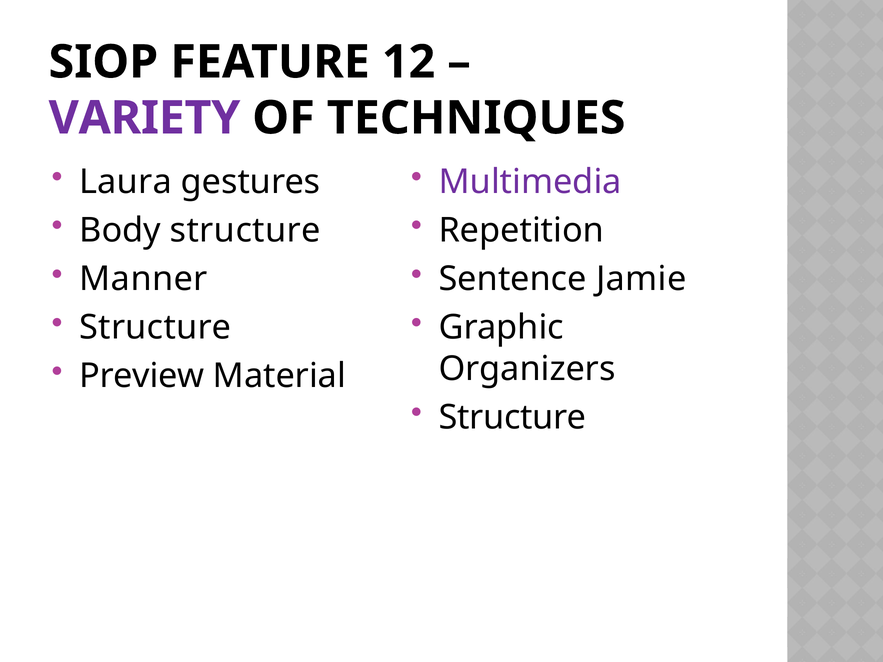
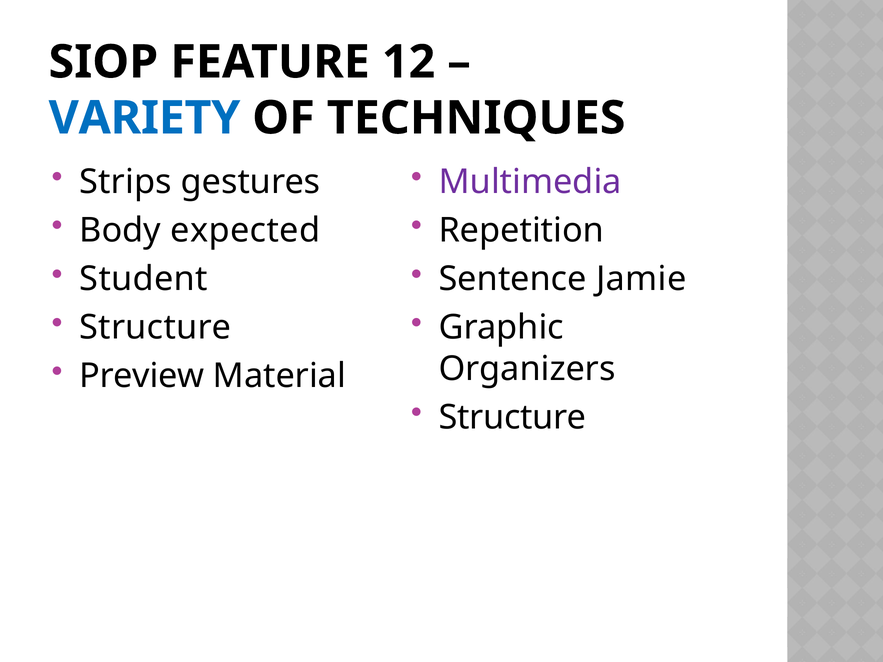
VARIETY colour: purple -> blue
Laura: Laura -> Strips
Body structure: structure -> expected
Manner: Manner -> Student
